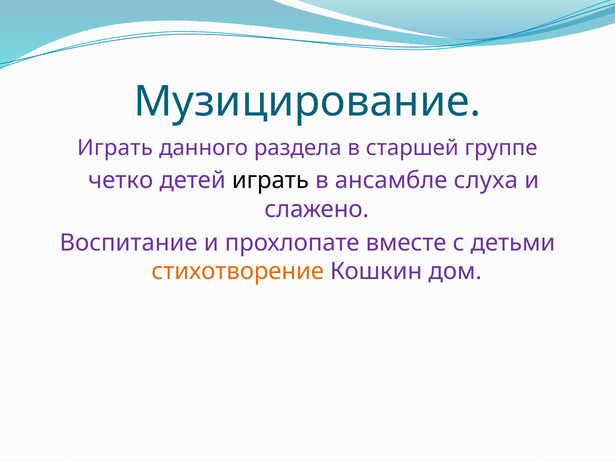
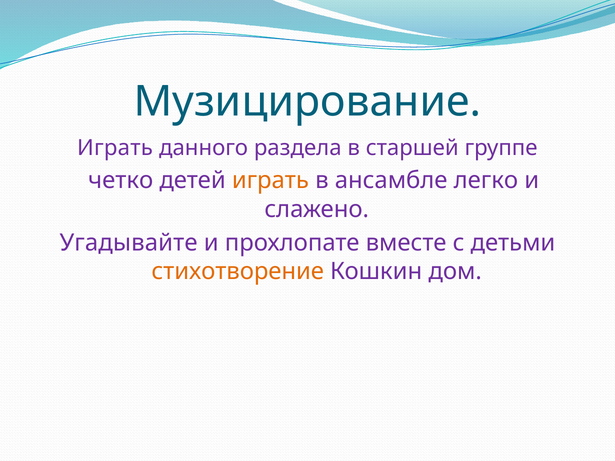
играть at (270, 181) colour: black -> orange
слуха: слуха -> легко
Воспитание: Воспитание -> Угадывайте
